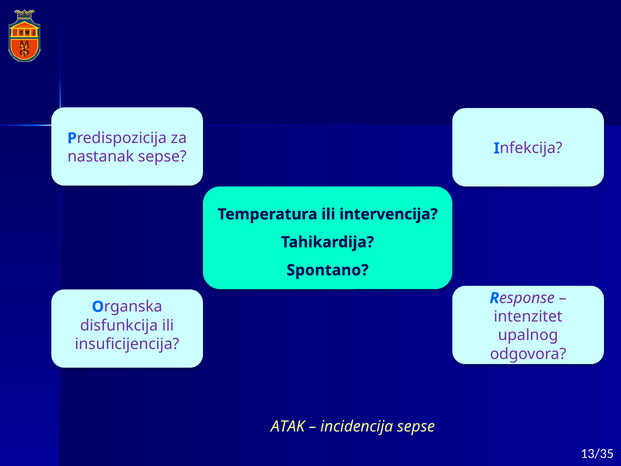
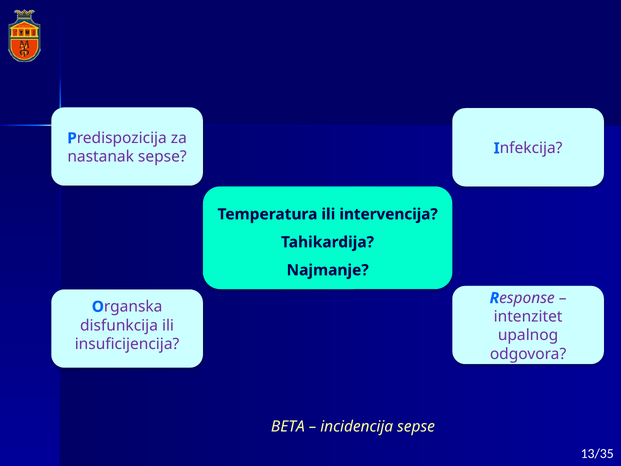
Spontano: Spontano -> Najmanje
ATAK: ATAK -> BETA
